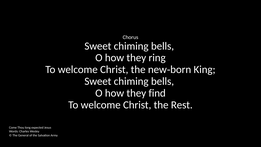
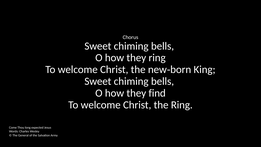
the Rest: Rest -> Ring
